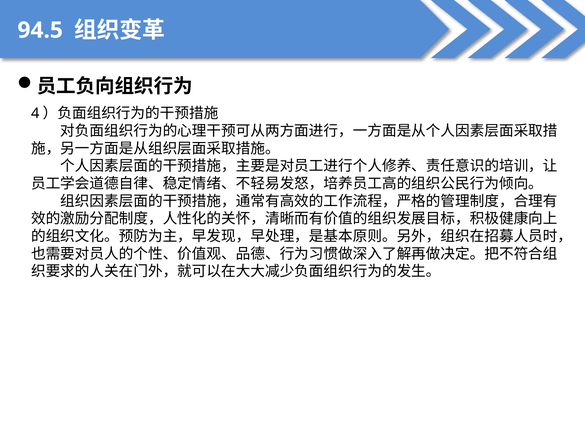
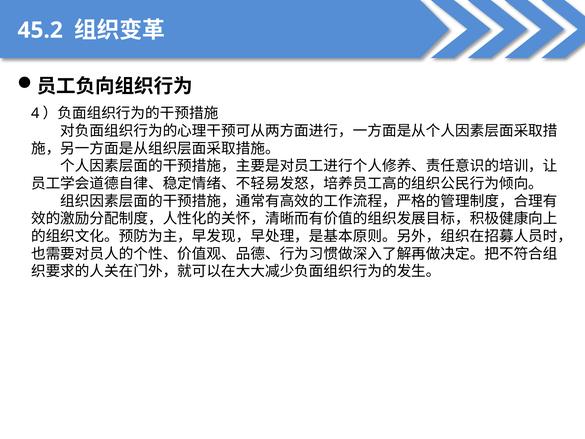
94.5: 94.5 -> 45.2
